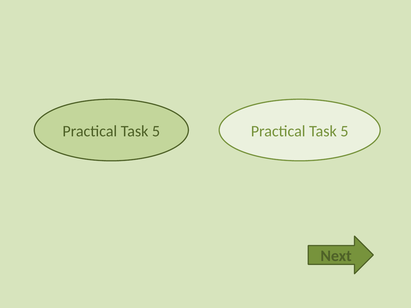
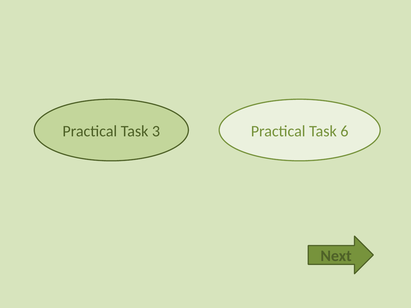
5 at (156, 131): 5 -> 3
5 at (344, 131): 5 -> 6
